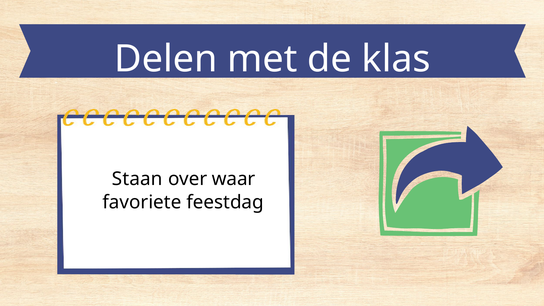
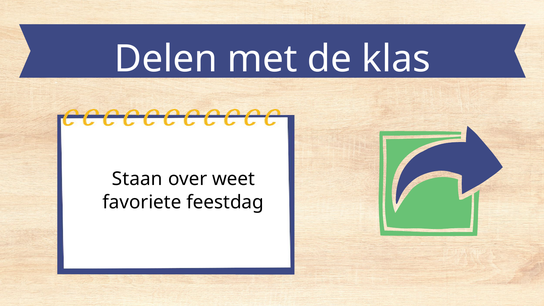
waar: waar -> weet
